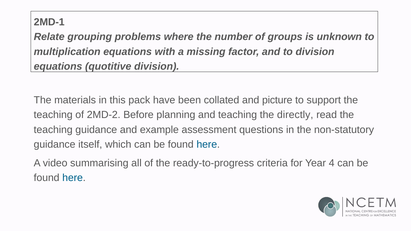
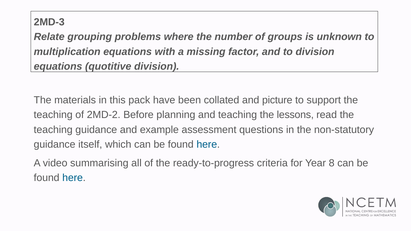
2MD-1: 2MD-1 -> 2MD-3
directly: directly -> lessons
4: 4 -> 8
